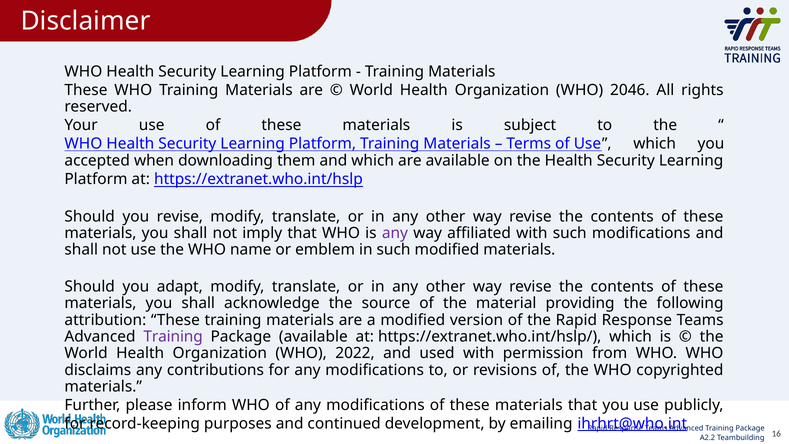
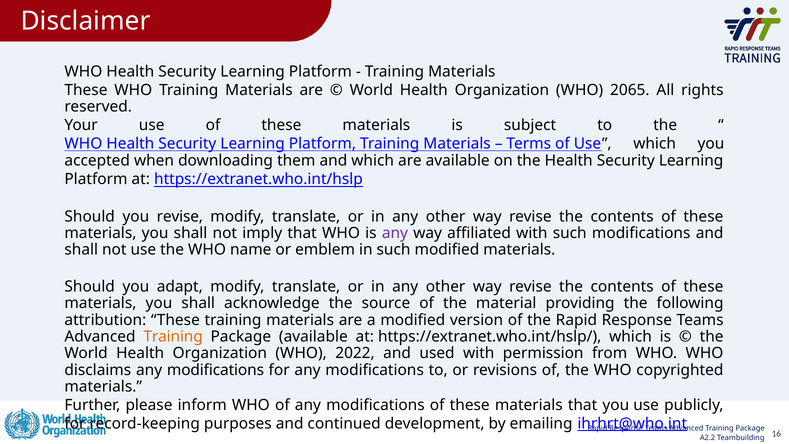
2046: 2046 -> 2065
Training at (173, 336) colour: purple -> orange
disclaims any contributions: contributions -> modifications
